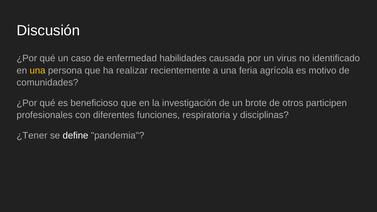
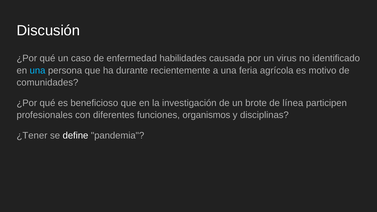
una at (38, 70) colour: yellow -> light blue
realizar: realizar -> durante
otros: otros -> línea
respiratoria: respiratoria -> organismos
